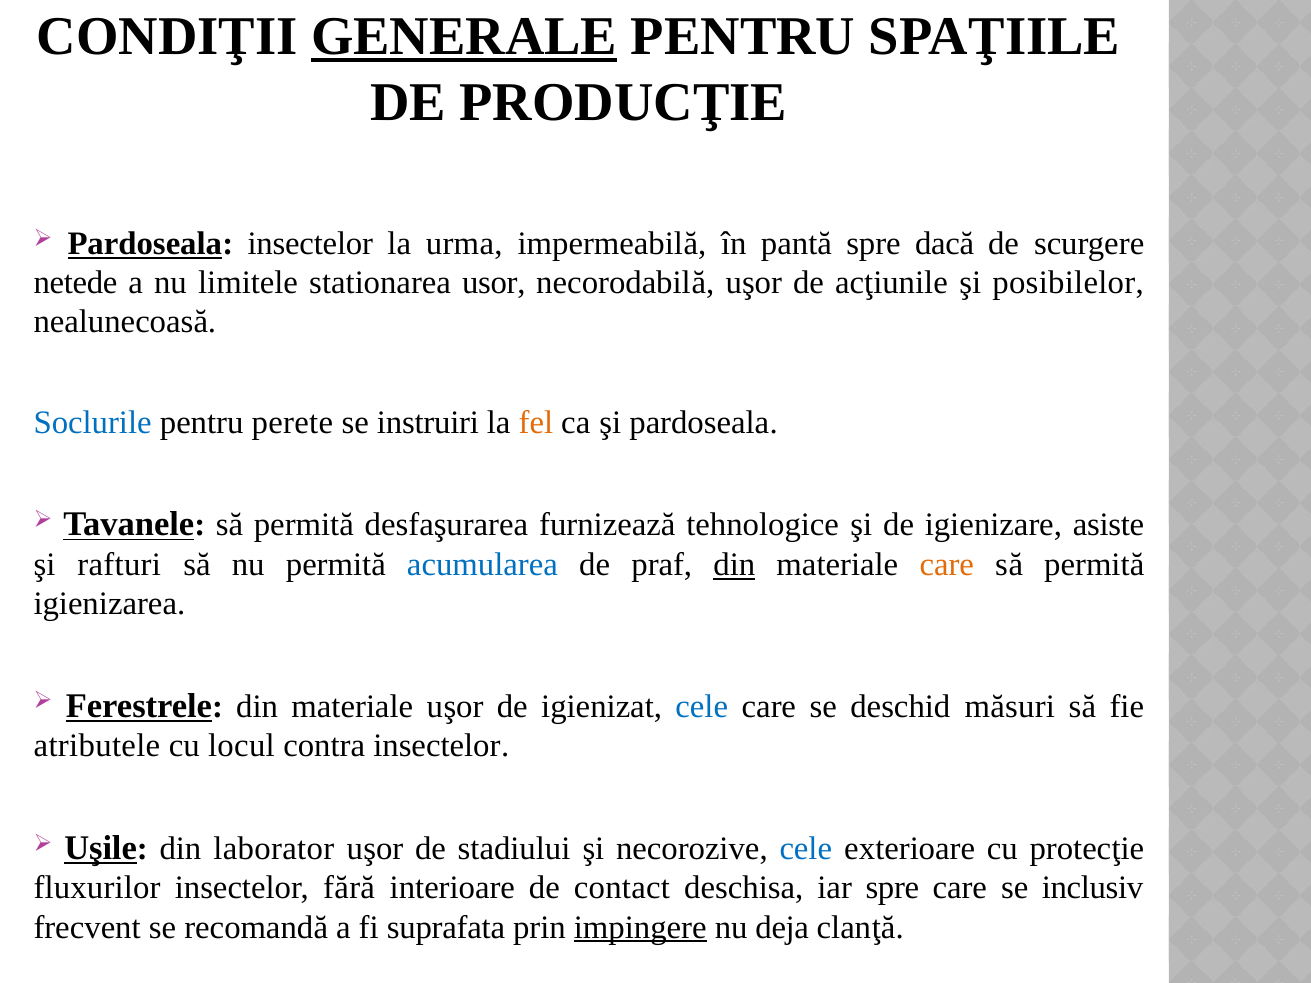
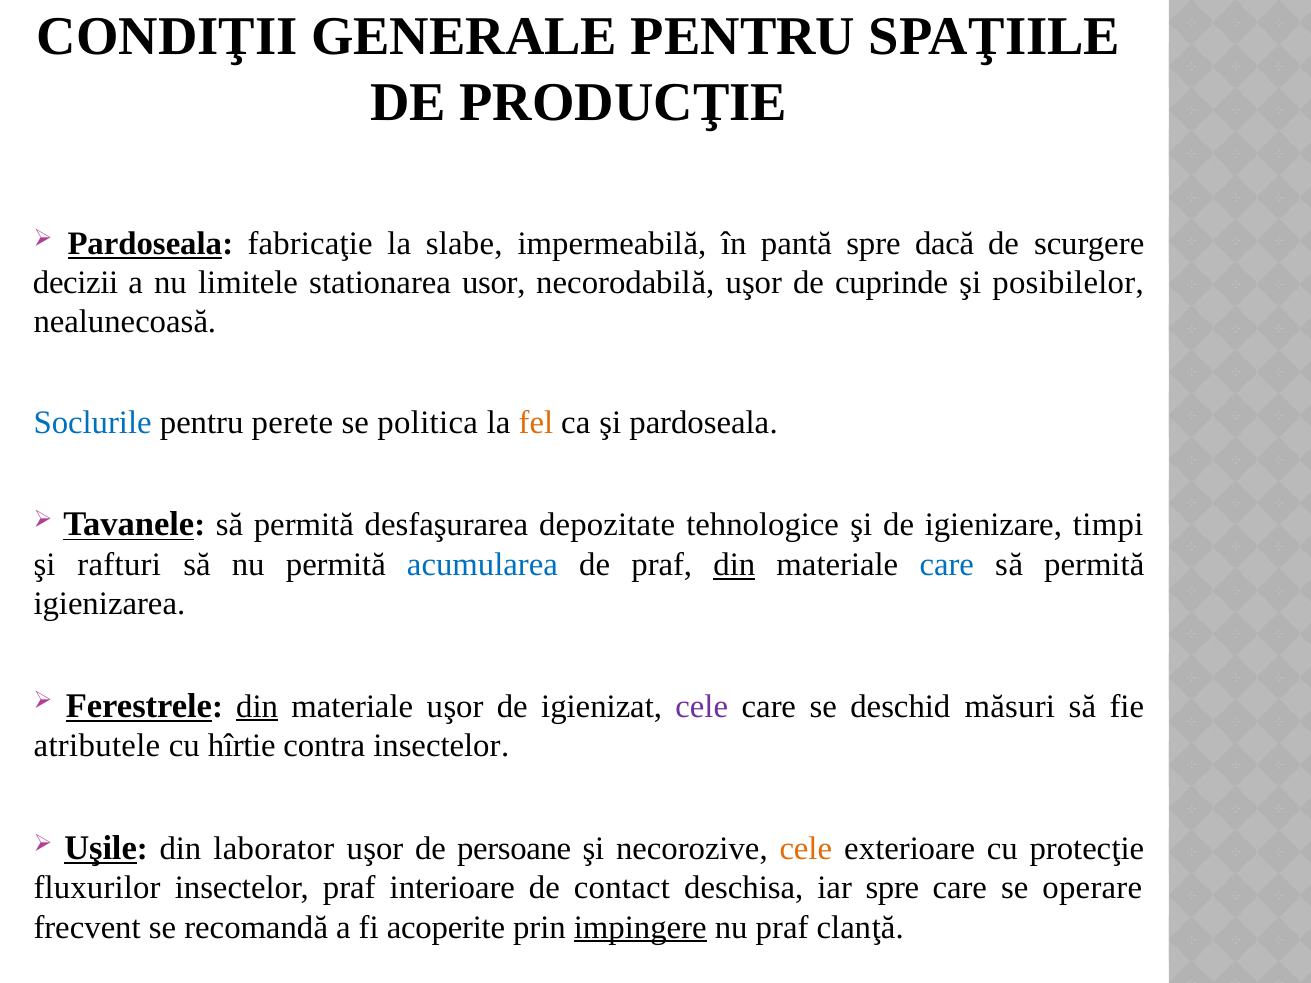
GENERALE underline: present -> none
Pardoseala insectelor: insectelor -> fabricaţie
urma: urma -> slabe
netede: netede -> decizii
acţiunile: acţiunile -> cuprinde
instruiri: instruiri -> politica
furnizează: furnizează -> depozitate
asiste: asiste -> timpi
care at (947, 565) colour: orange -> blue
din at (257, 706) underline: none -> present
cele at (702, 706) colour: blue -> purple
locul: locul -> hîrtie
stadiului: stadiului -> persoane
cele at (806, 849) colour: blue -> orange
insectelor fără: fără -> praf
inclusiv: inclusiv -> operare
suprafata: suprafata -> acoperite
nu deja: deja -> praf
